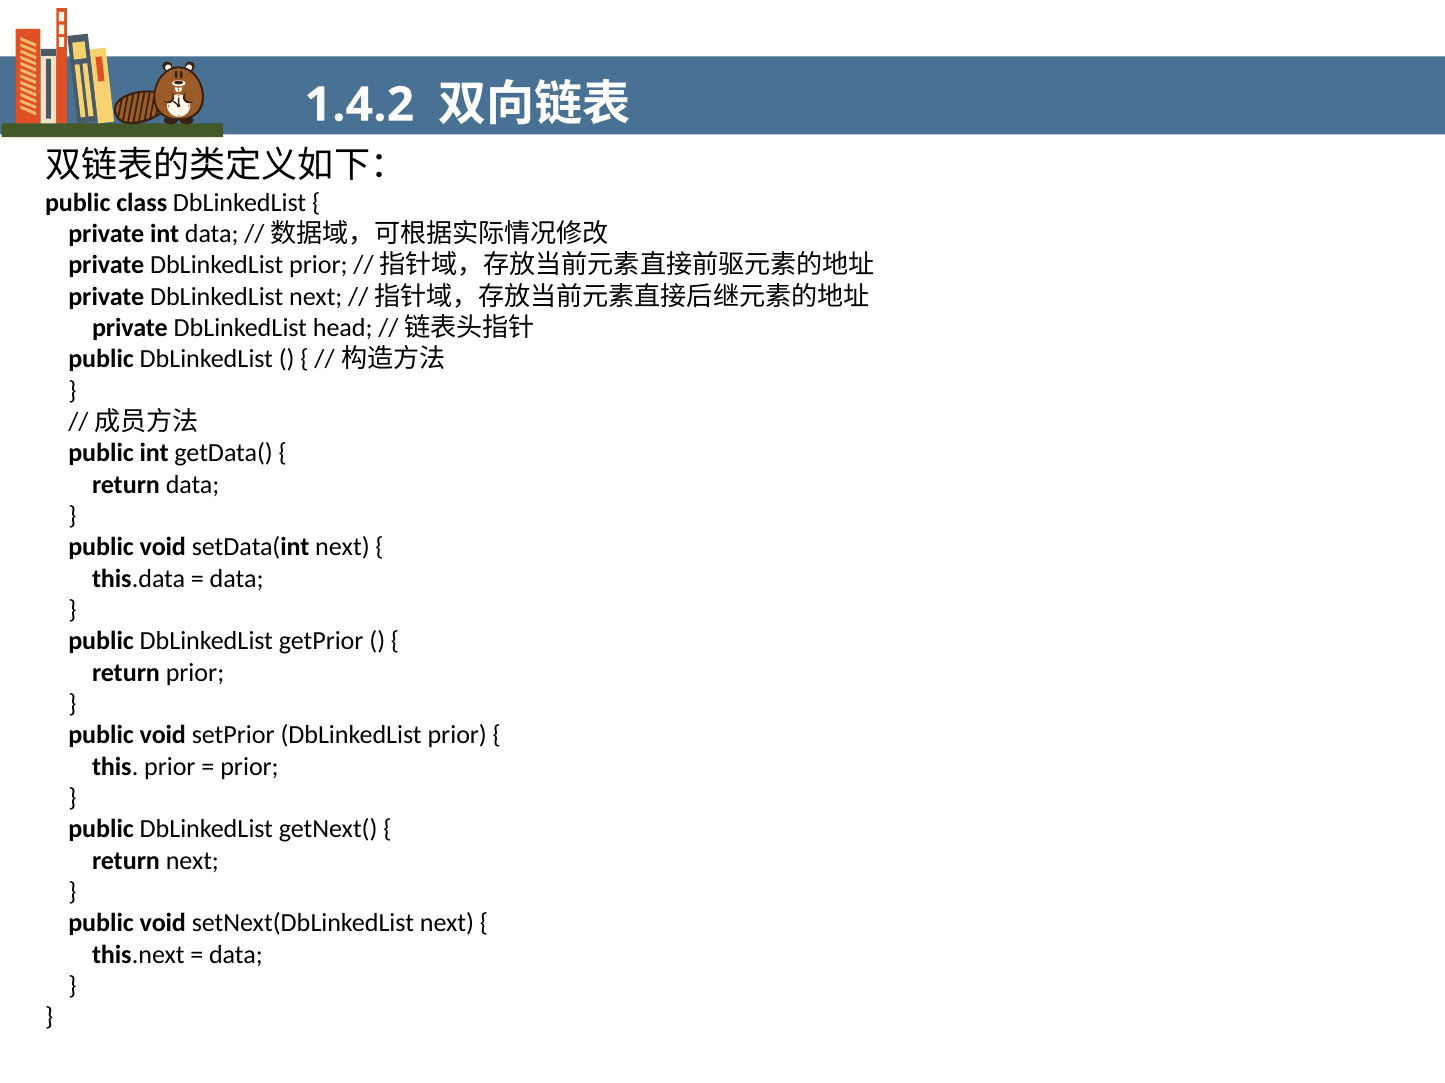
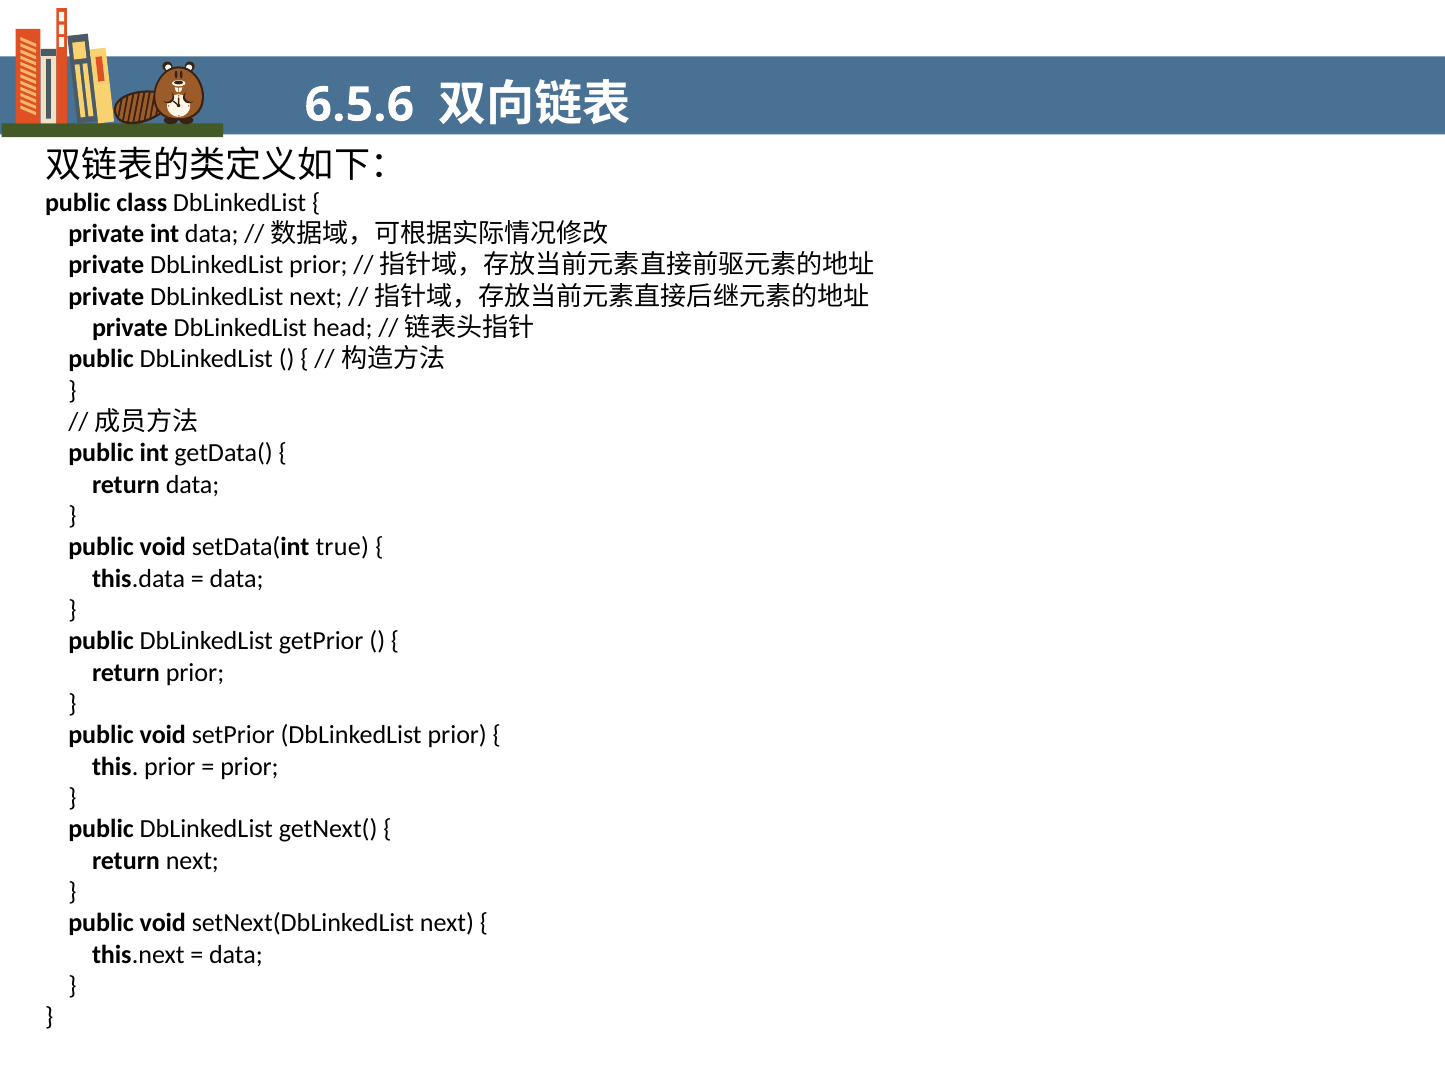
1.4.2: 1.4.2 -> 6.5.6
setData(int next: next -> true
